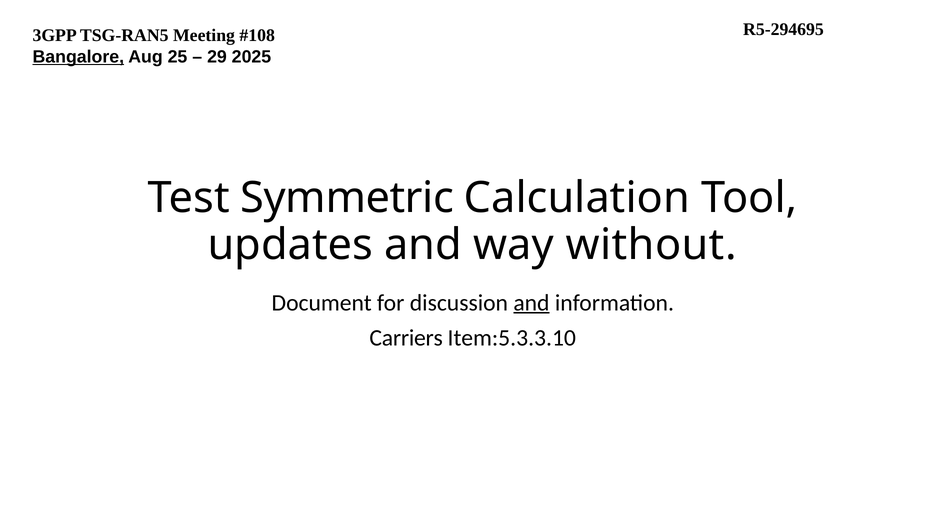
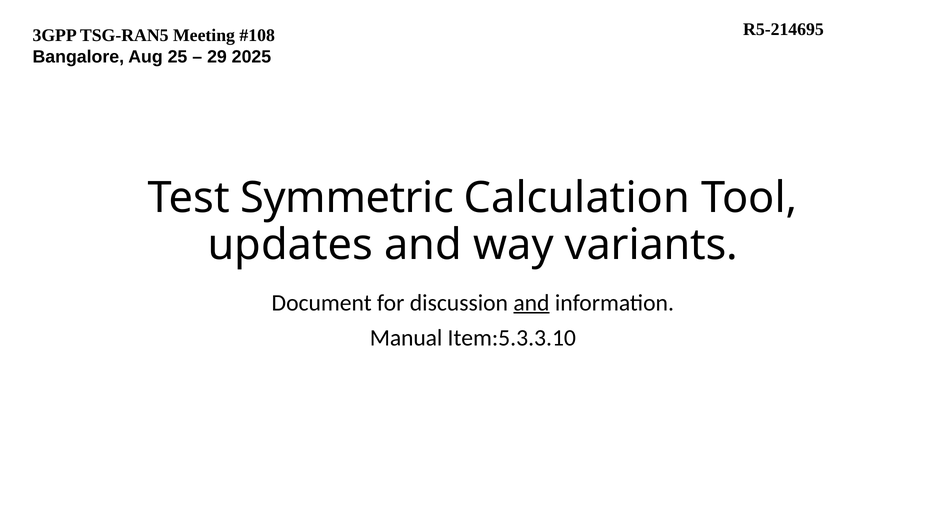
R5-294695: R5-294695 -> R5-214695
Bangalore underline: present -> none
without: without -> variants
Carriers: Carriers -> Manual
